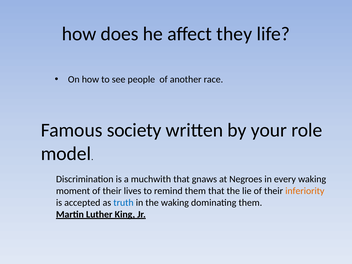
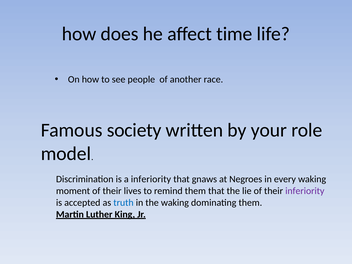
they: they -> time
a muchwith: muchwith -> inferiority
inferiority at (305, 191) colour: orange -> purple
